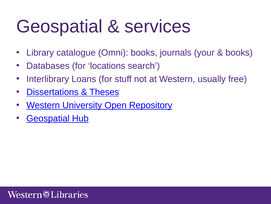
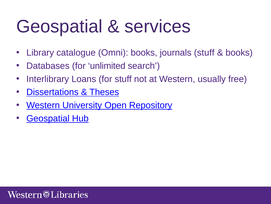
journals your: your -> stuff
locations: locations -> unlimited
